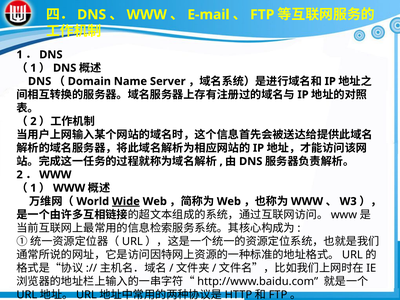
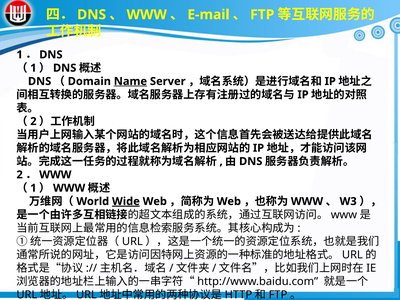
Name underline: none -> present
